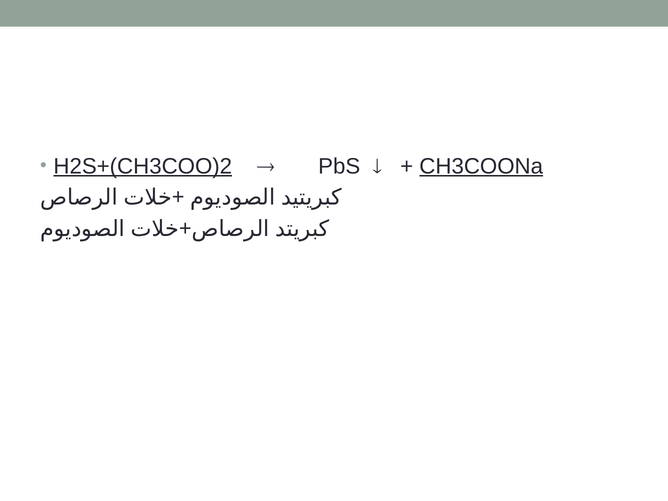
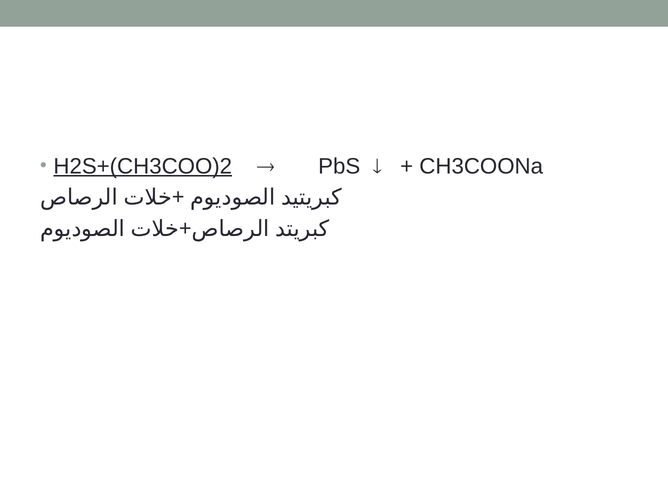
CH3COONa underline: present -> none
